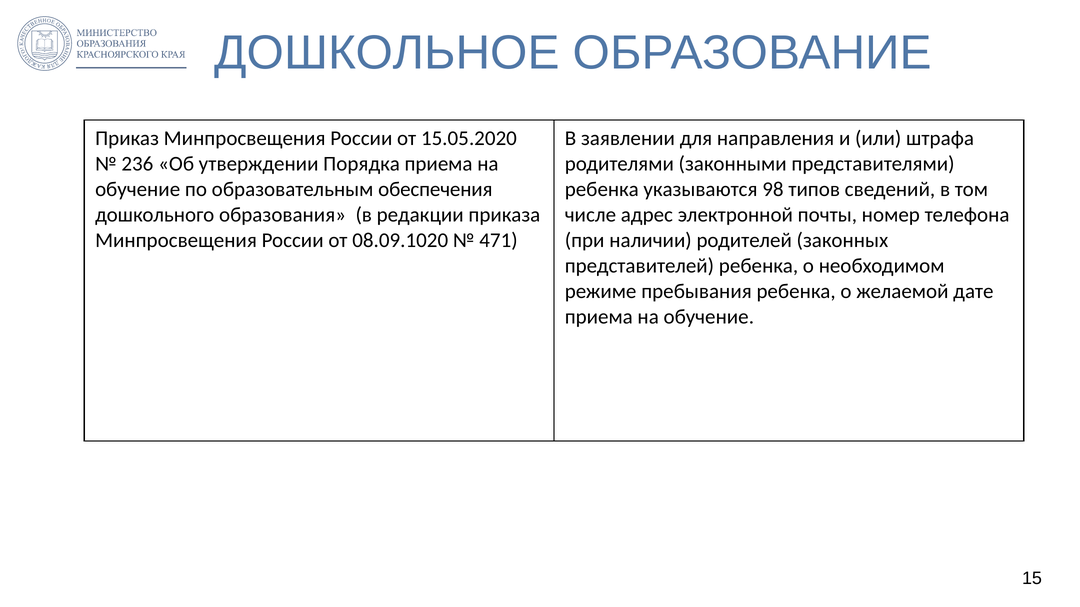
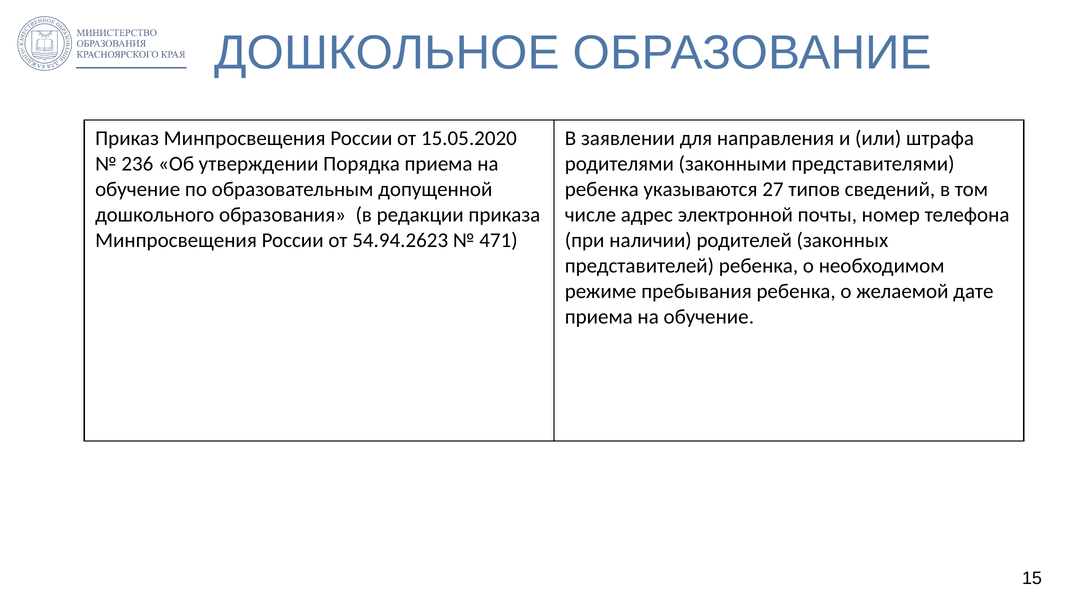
обеспечения: обеспечения -> допущенной
98: 98 -> 27
08.09.1020: 08.09.1020 -> 54.94.2623
